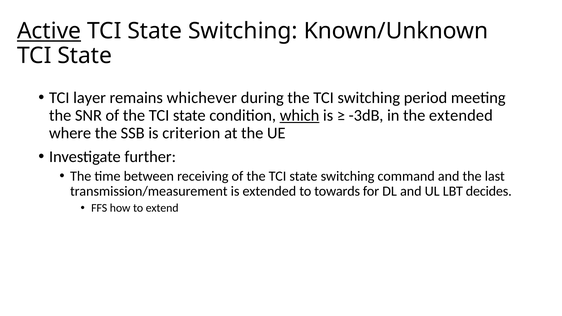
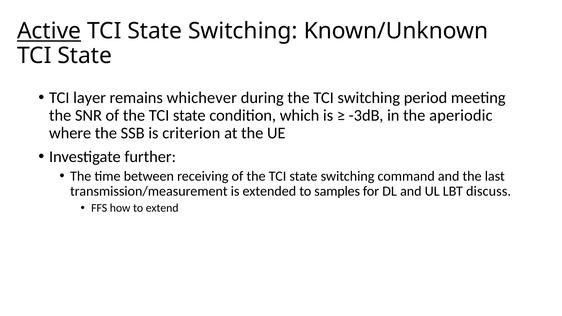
which underline: present -> none
the extended: extended -> aperiodic
towards: towards -> samples
decides: decides -> discuss
